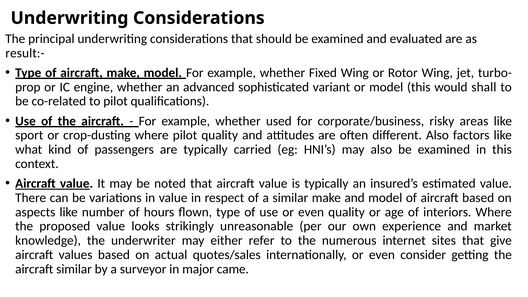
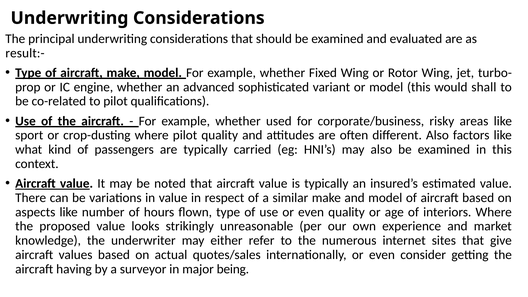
aircraft similar: similar -> having
came: came -> being
